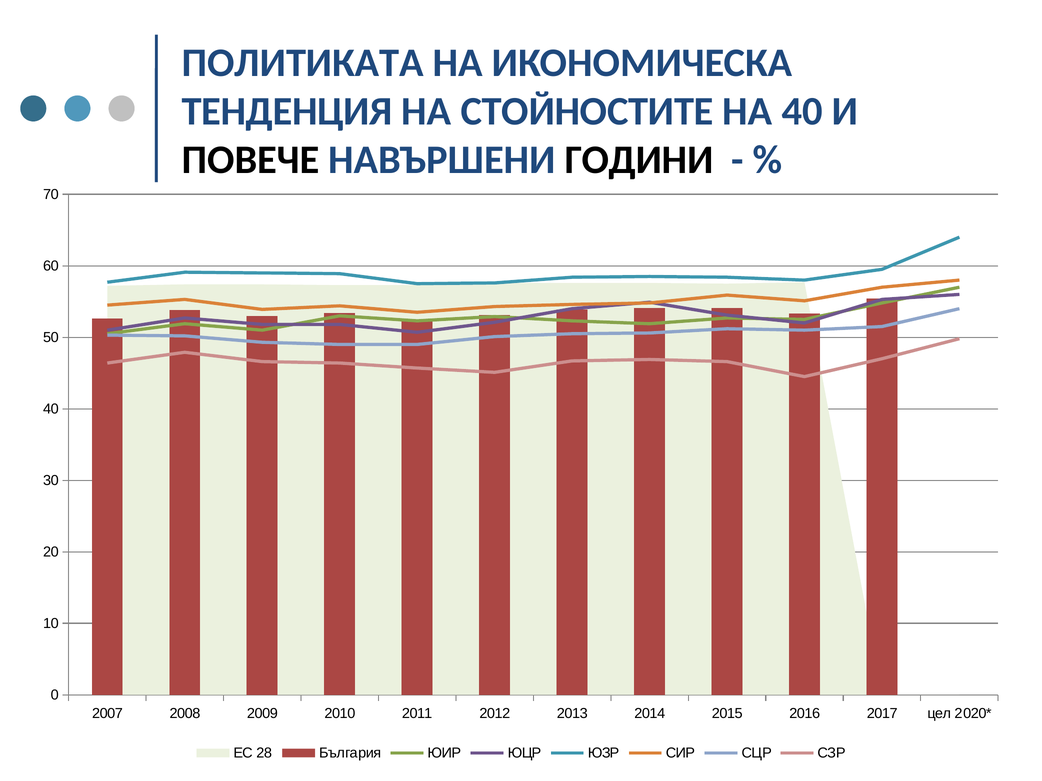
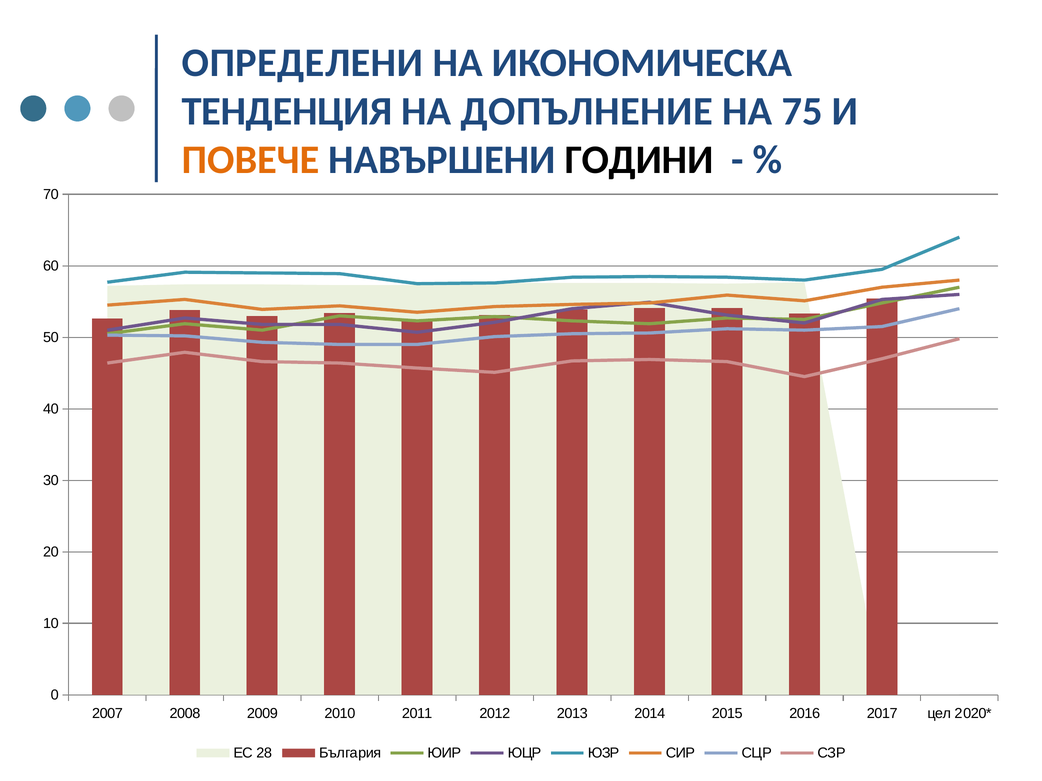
ПОЛИТИКАТА: ПОЛИТИКАТА -> ОПРЕДЕЛЕНИ
СТОЙНОСТИТЕ: СТОЙНОСТИТЕ -> ДОПЪЛНЕНИЕ
НА 40: 40 -> 75
ПОВЕЧЕ colour: black -> orange
